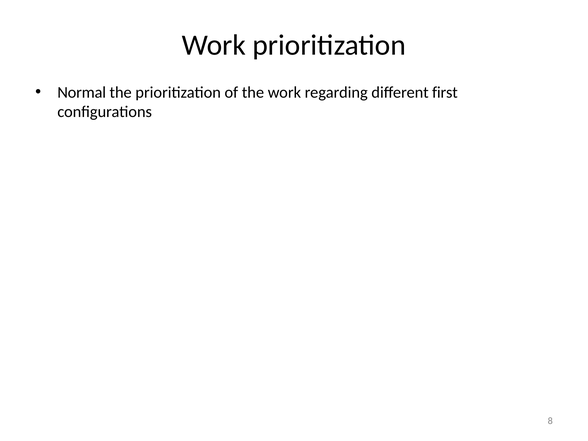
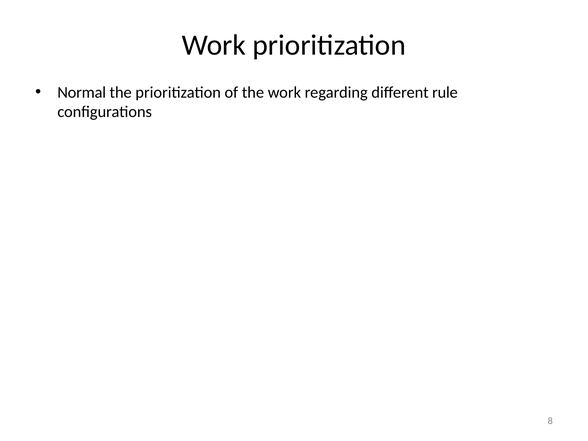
first: first -> rule
